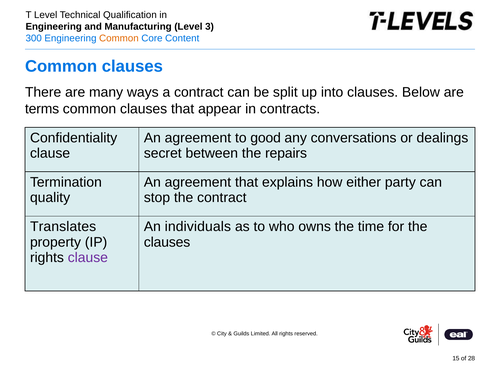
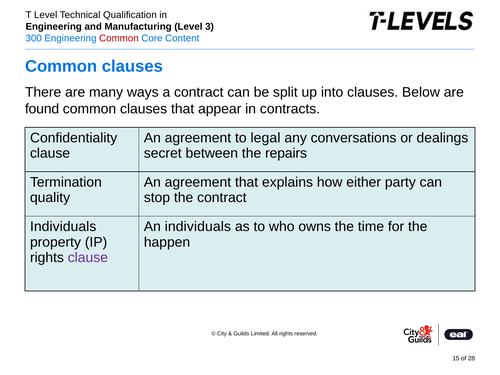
Common at (119, 38) colour: orange -> red
terms: terms -> found
good: good -> legal
Translates at (63, 227): Translates -> Individuals
clauses at (167, 242): clauses -> happen
